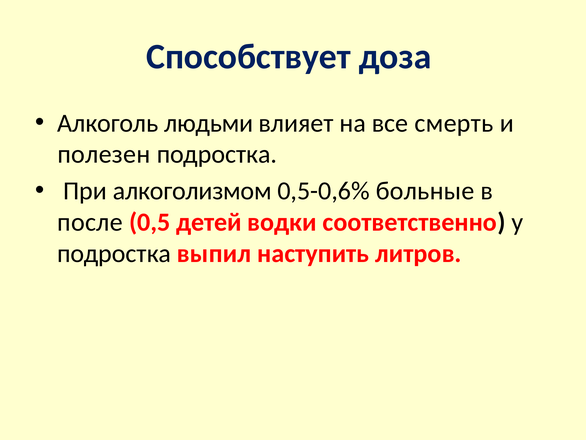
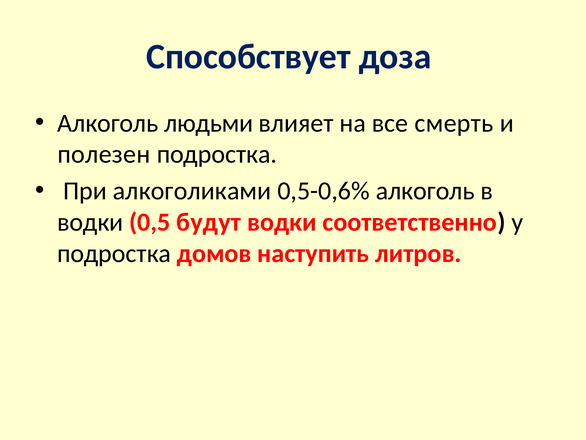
алкоголизмом: алкоголизмом -> алкоголиками
0,5-0,6% больные: больные -> алкоголь
после at (90, 222): после -> водки
детей: детей -> будут
выпил: выпил -> домов
